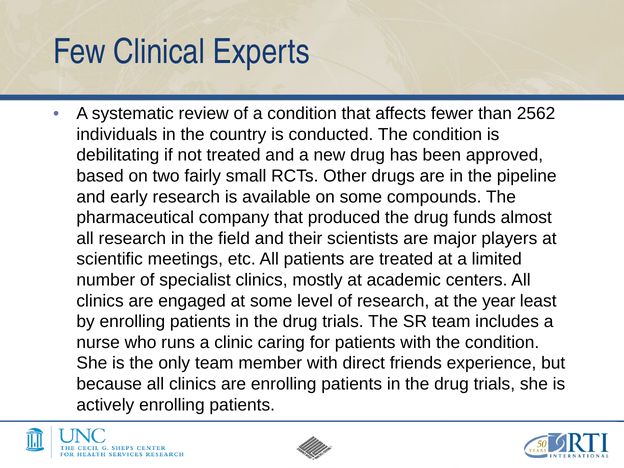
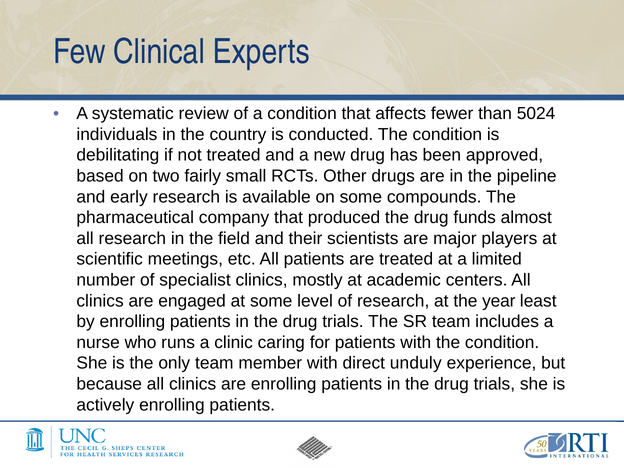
2562: 2562 -> 5024
friends: friends -> unduly
